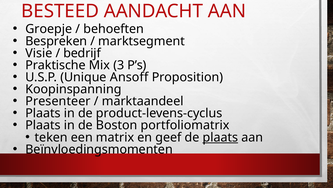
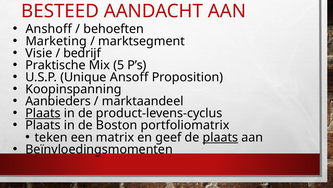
Groepje: Groepje -> Anshoff
Bespreken: Bespreken -> Marketing
3: 3 -> 5
Presenteer: Presenteer -> Aanbieders
Plaats at (43, 113) underline: none -> present
